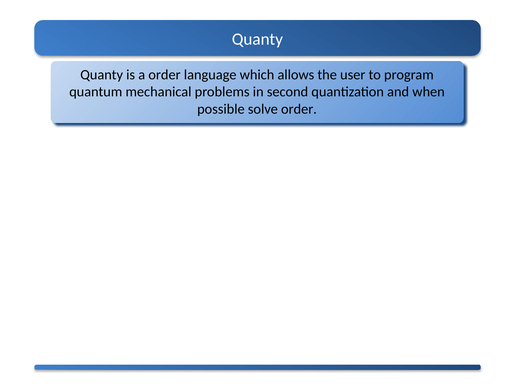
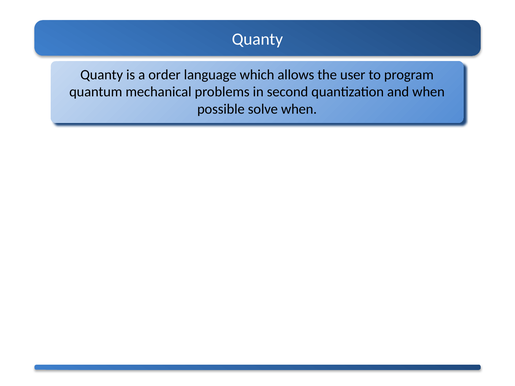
solve order: order -> when
